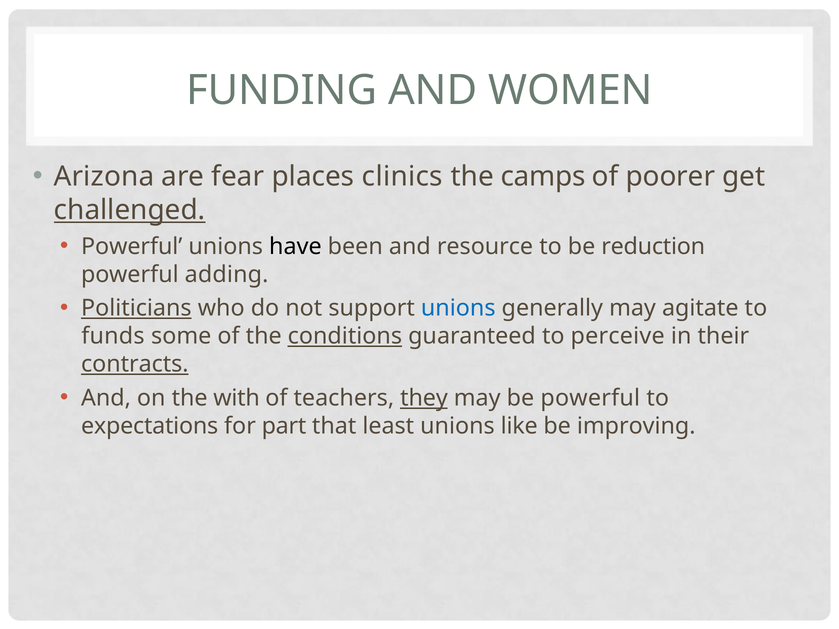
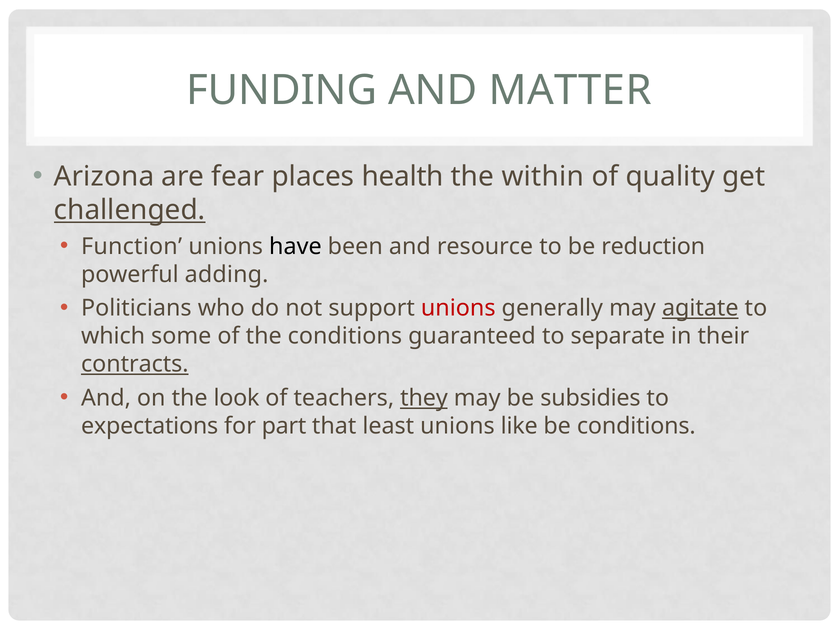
WOMEN: WOMEN -> MATTER
clinics: clinics -> health
camps: camps -> within
poorer: poorer -> quality
Powerful at (132, 247): Powerful -> Function
Politicians underline: present -> none
unions at (458, 308) colour: blue -> red
agitate underline: none -> present
funds: funds -> which
conditions at (345, 336) underline: present -> none
perceive: perceive -> separate
with: with -> look
be powerful: powerful -> subsidies
be improving: improving -> conditions
